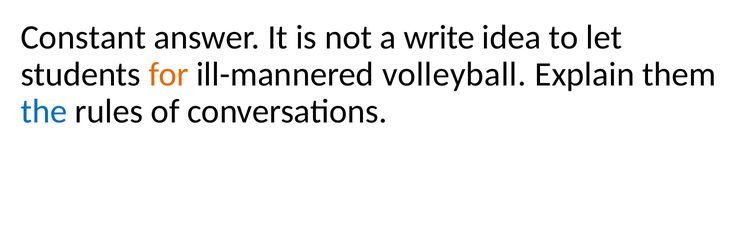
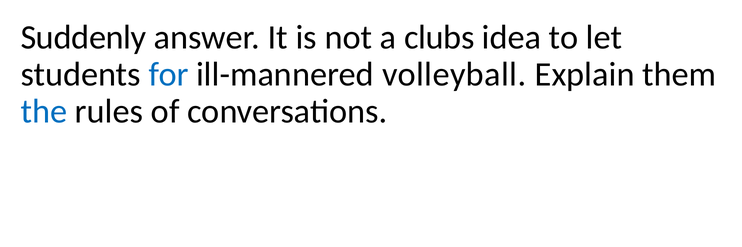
Constant: Constant -> Suddenly
write: write -> clubs
for colour: orange -> blue
